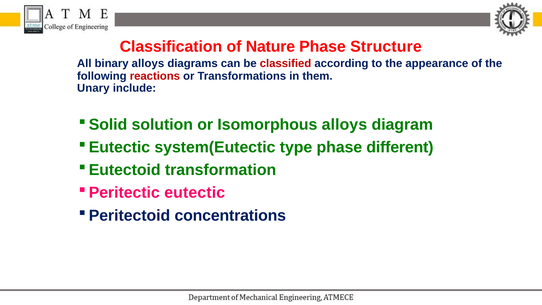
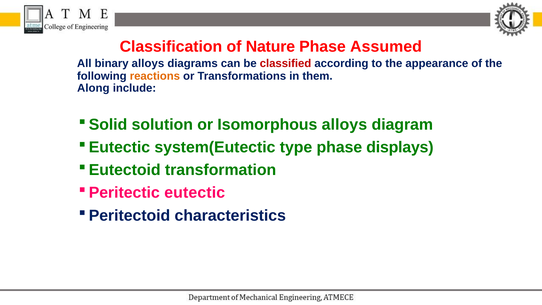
Structure: Structure -> Assumed
reactions colour: red -> orange
Unary: Unary -> Along
different: different -> displays
concentrations: concentrations -> characteristics
